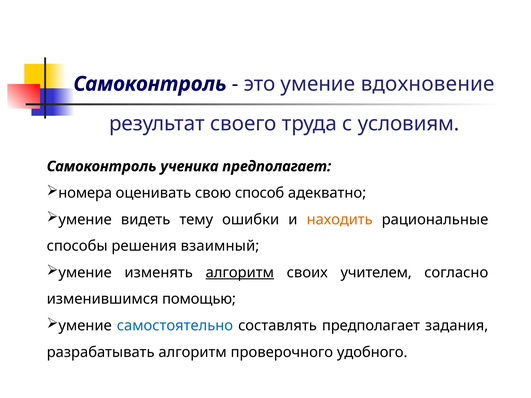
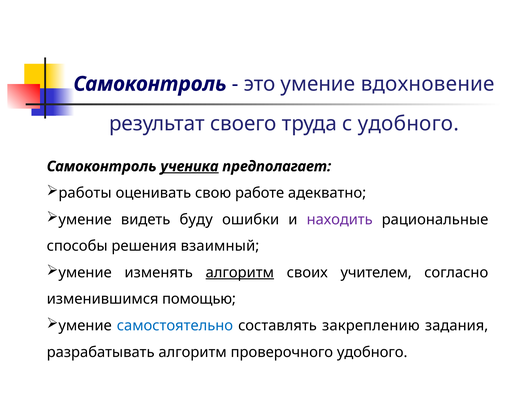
с условиям: условиям -> удобного
ученика underline: none -> present
номера: номера -> работы
способ: способ -> работе
тему: тему -> буду
находить colour: orange -> purple
составлять предполагает: предполагает -> закреплению
